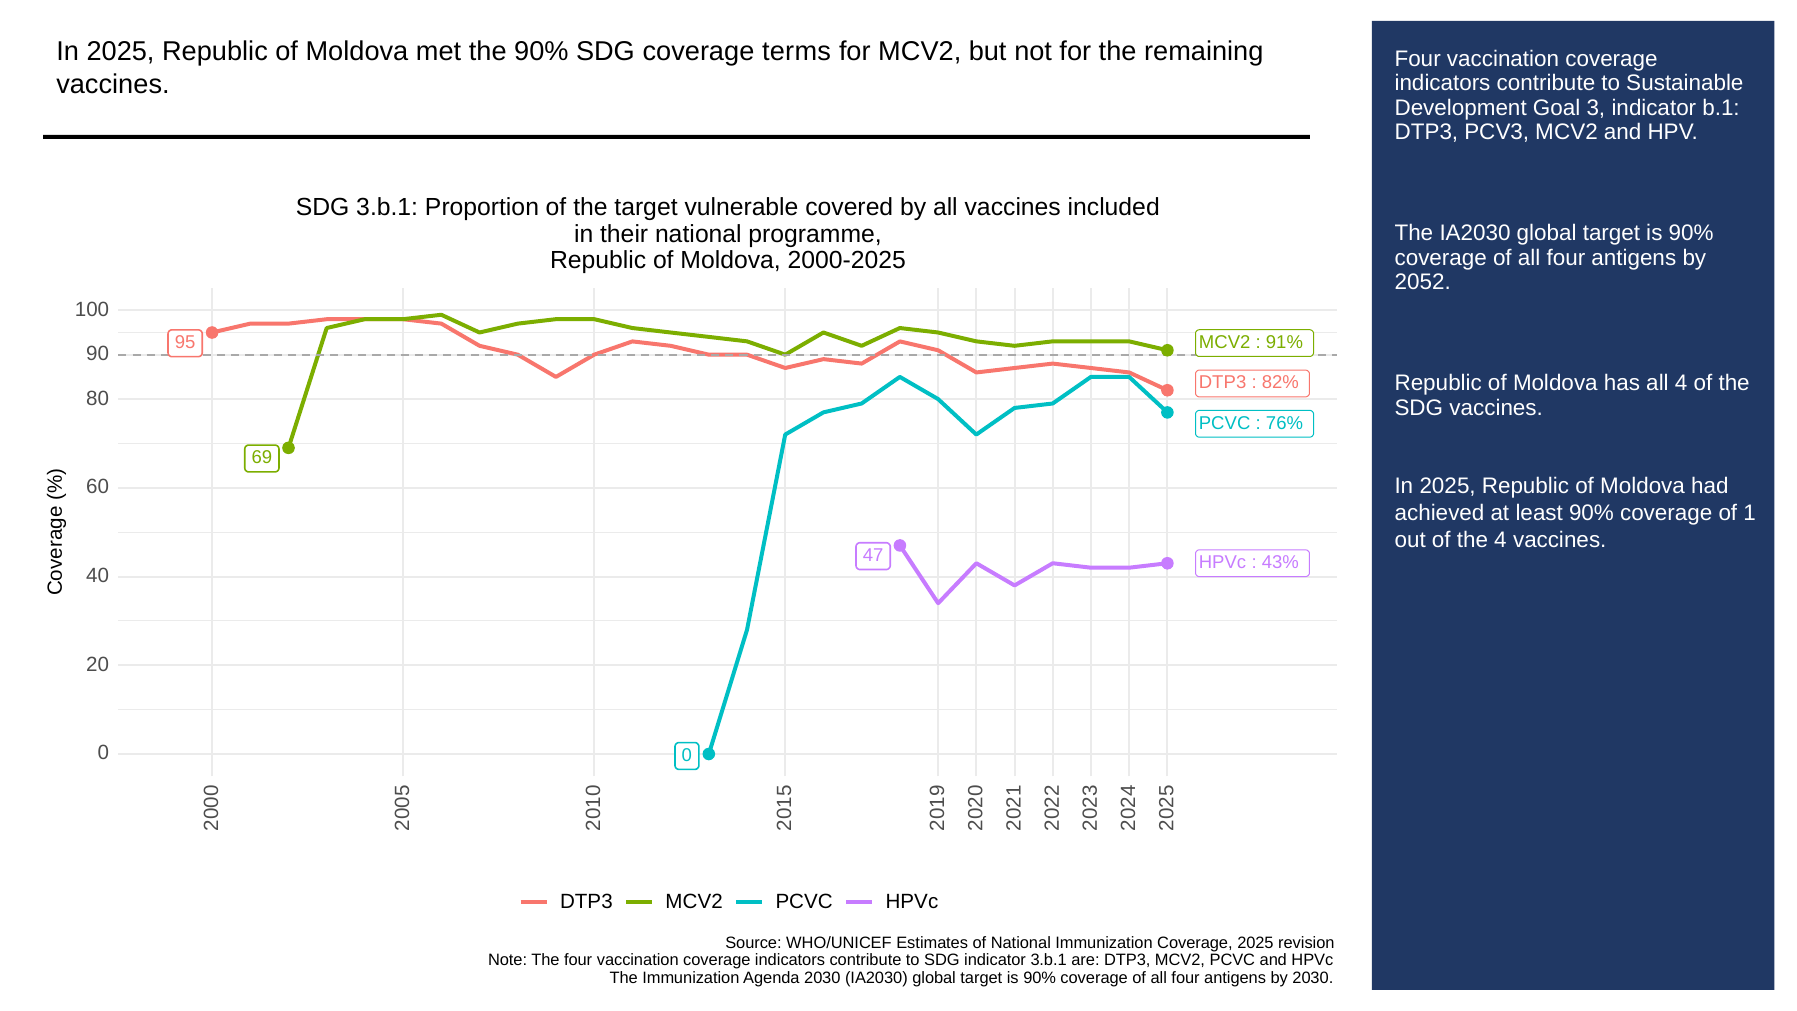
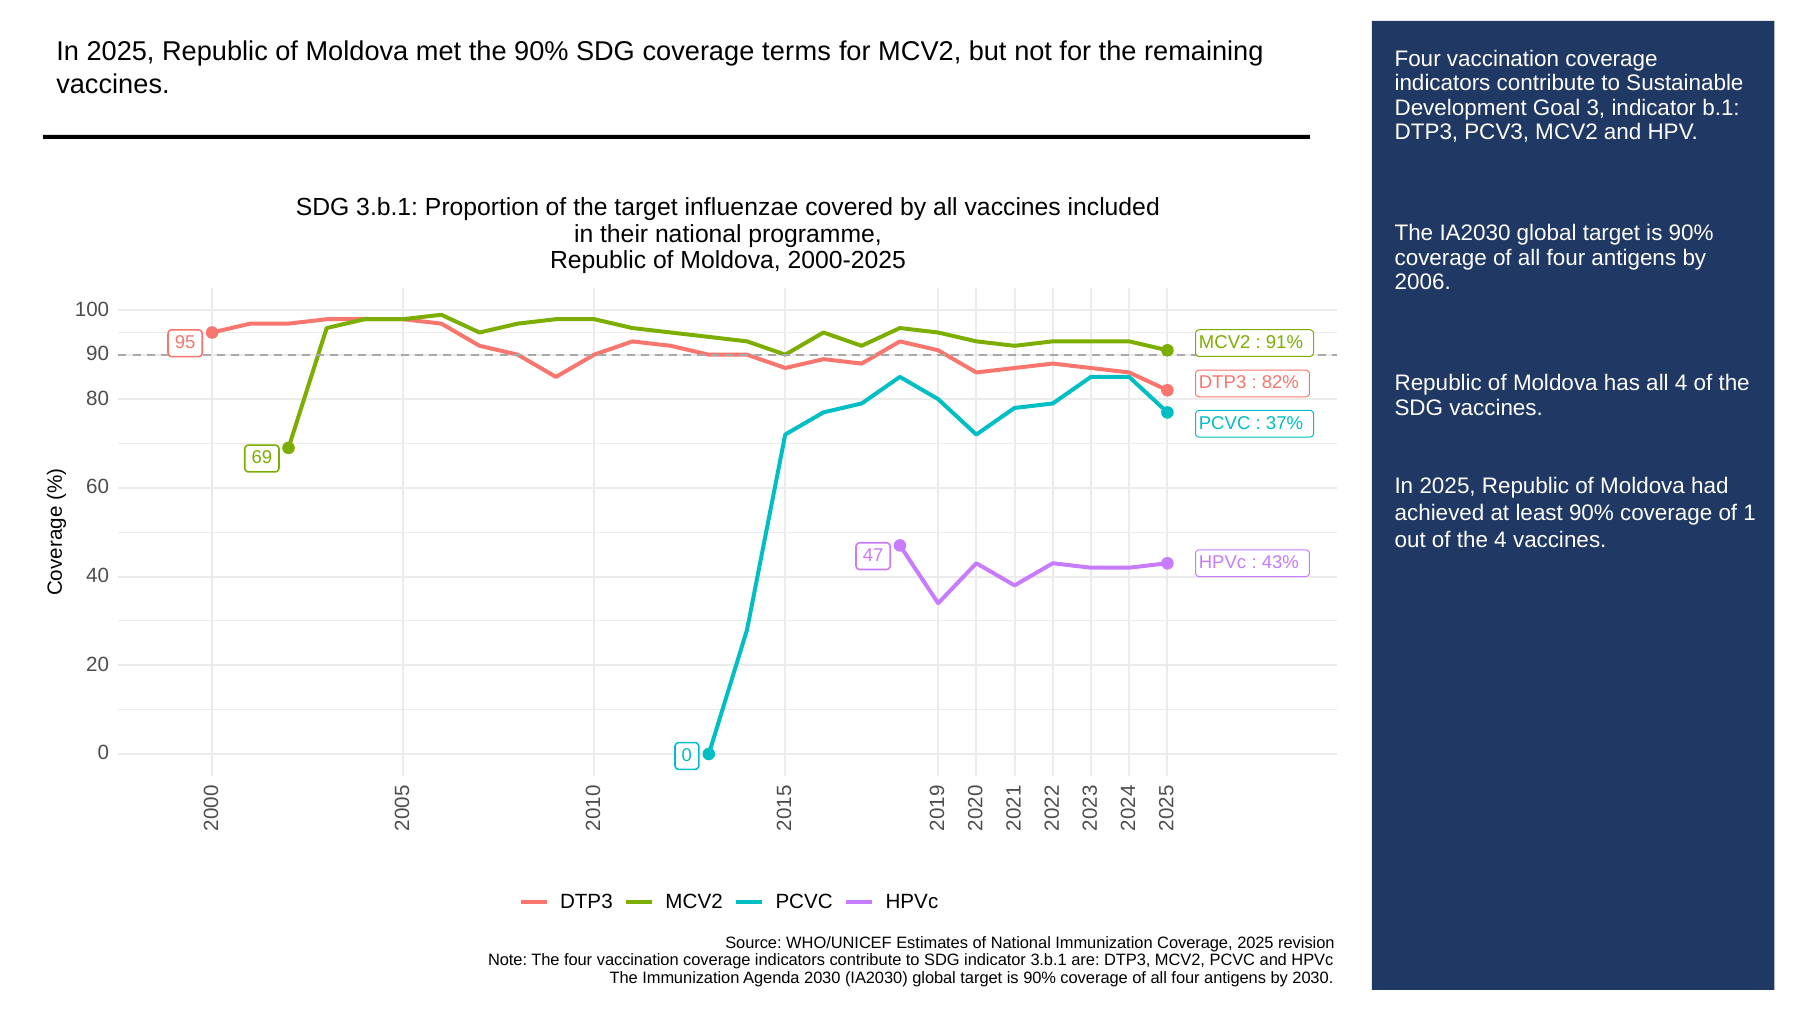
vulnerable: vulnerable -> influenzae
2052: 2052 -> 2006
76%: 76% -> 37%
